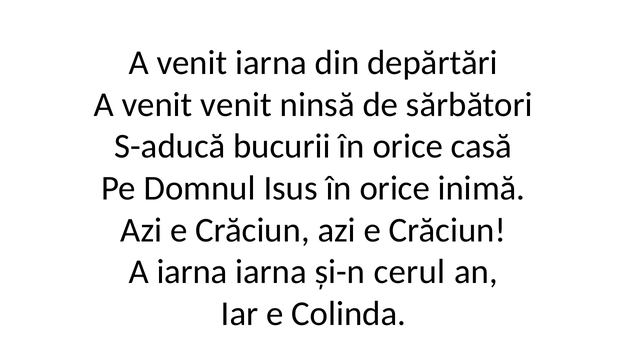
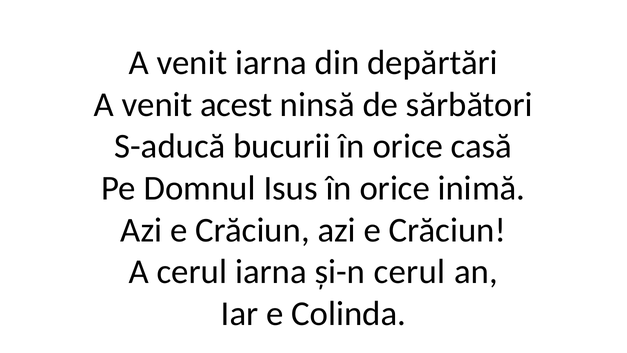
venit venit: venit -> acest
A iarna: iarna -> cerul
